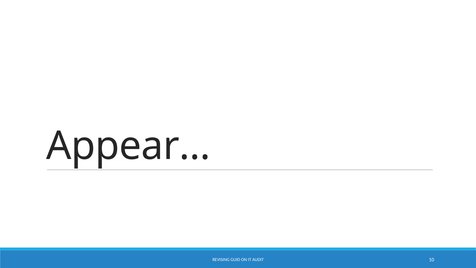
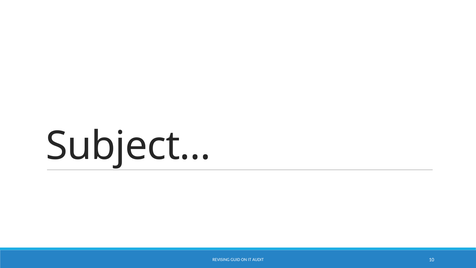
Appear…: Appear… -> Subject…
